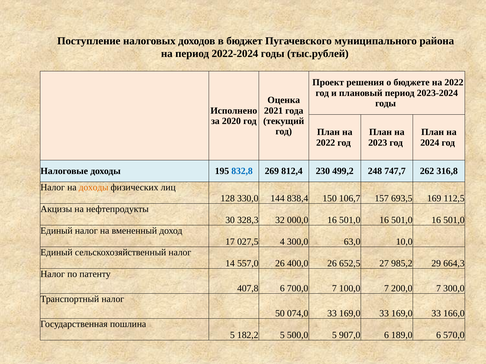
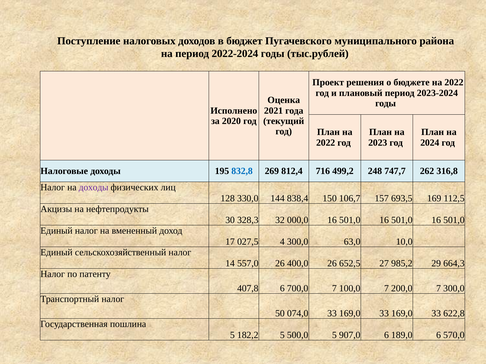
230: 230 -> 716
доходы at (94, 188) colour: orange -> purple
166,0: 166,0 -> 622,8
